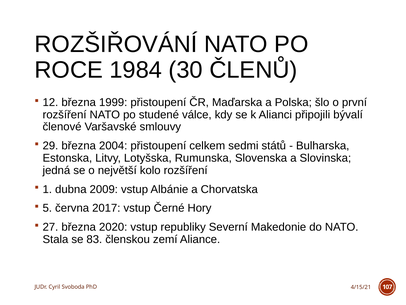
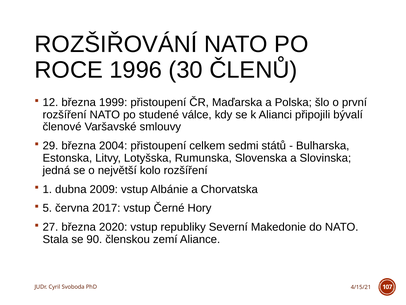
1984: 1984 -> 1996
83: 83 -> 90
